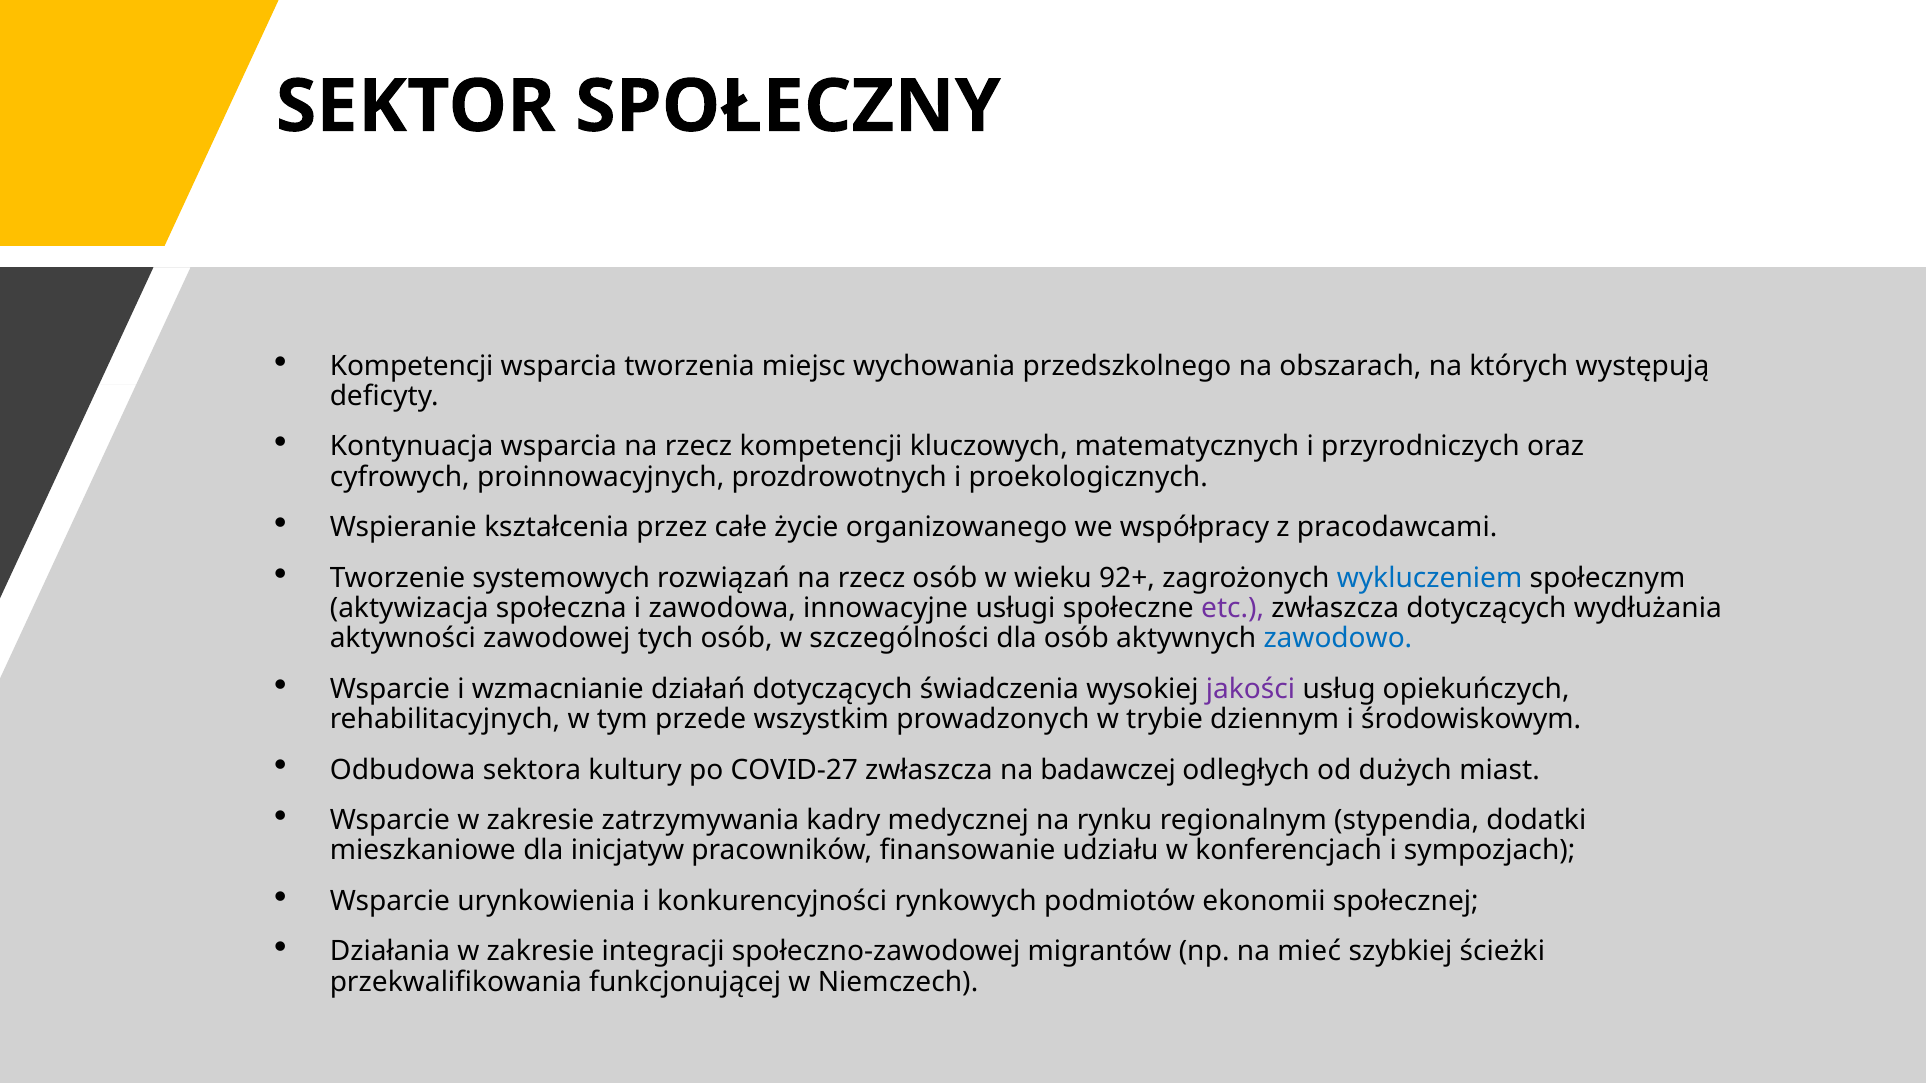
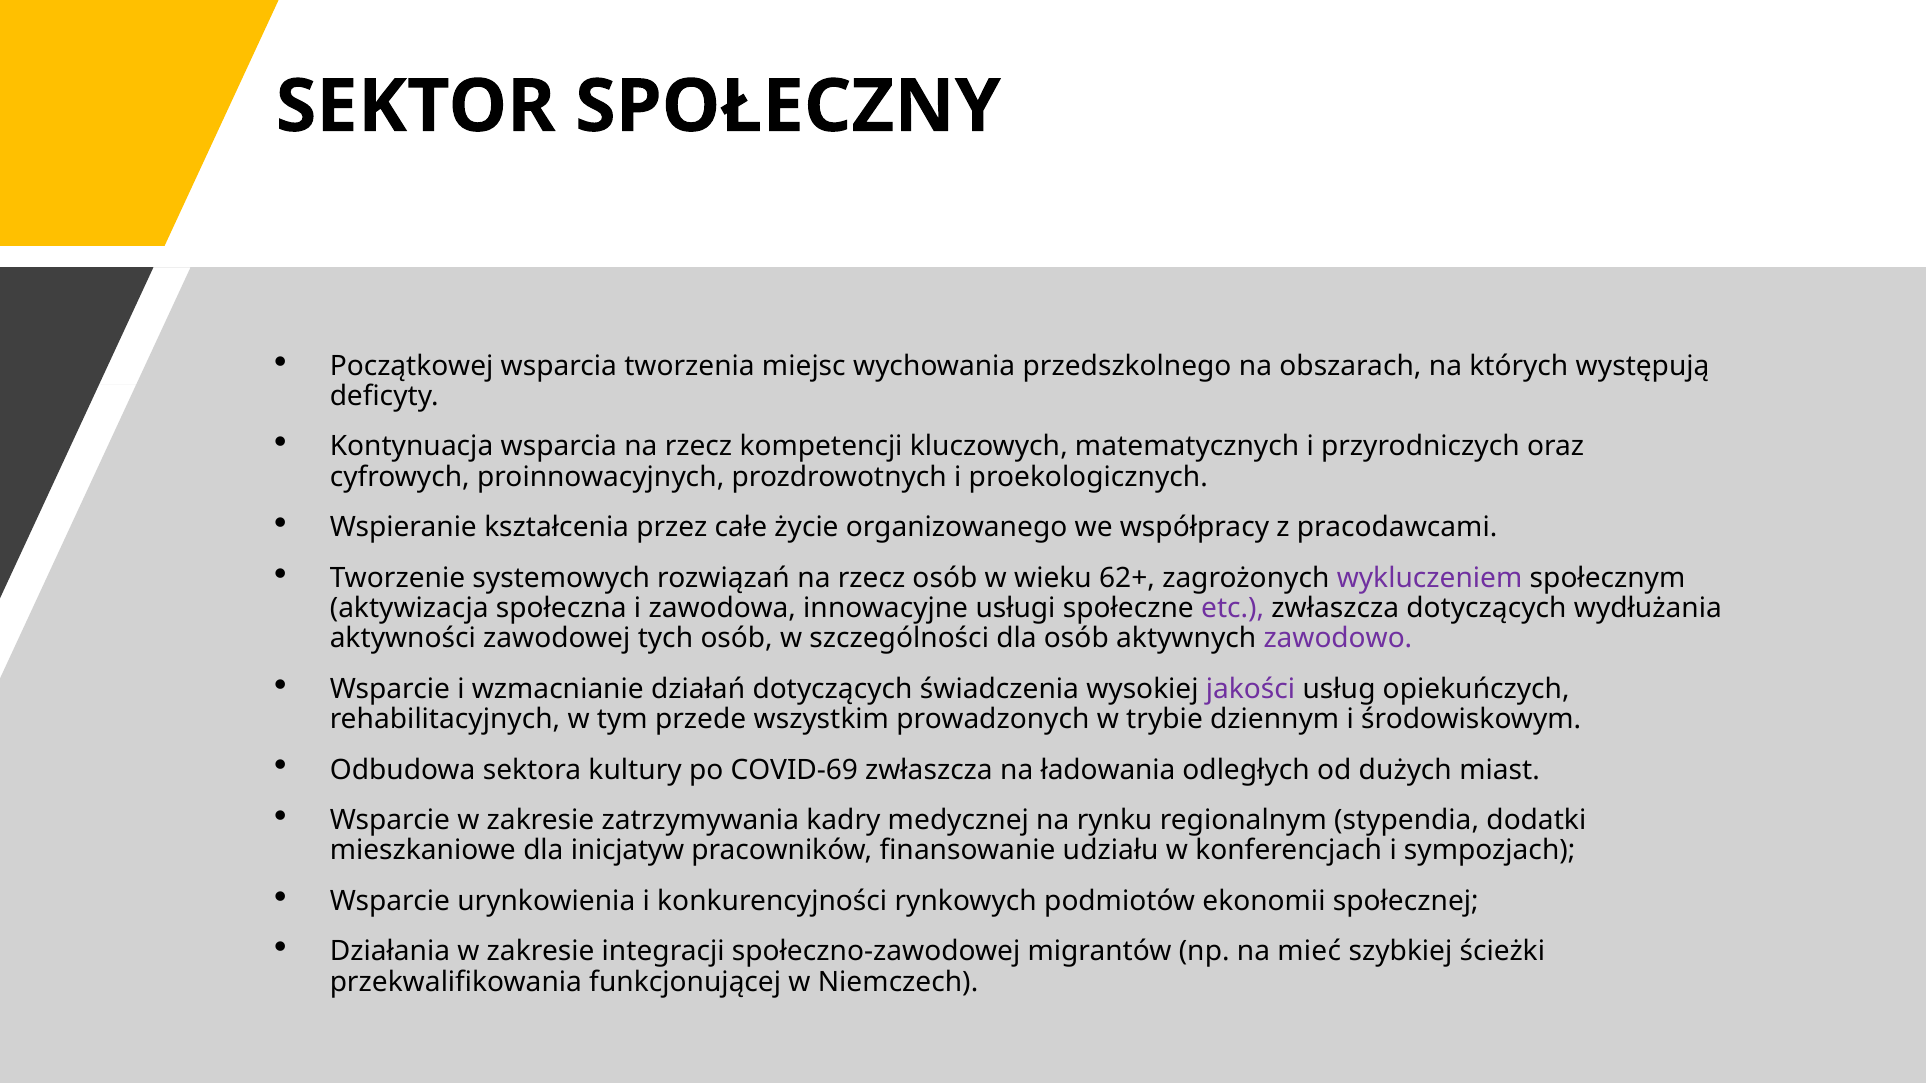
Kompetencji at (412, 366): Kompetencji -> Początkowej
92+: 92+ -> 62+
wykluczeniem colour: blue -> purple
zawodowo colour: blue -> purple
COVID-27: COVID-27 -> COVID-69
badawczej: badawczej -> ładowania
